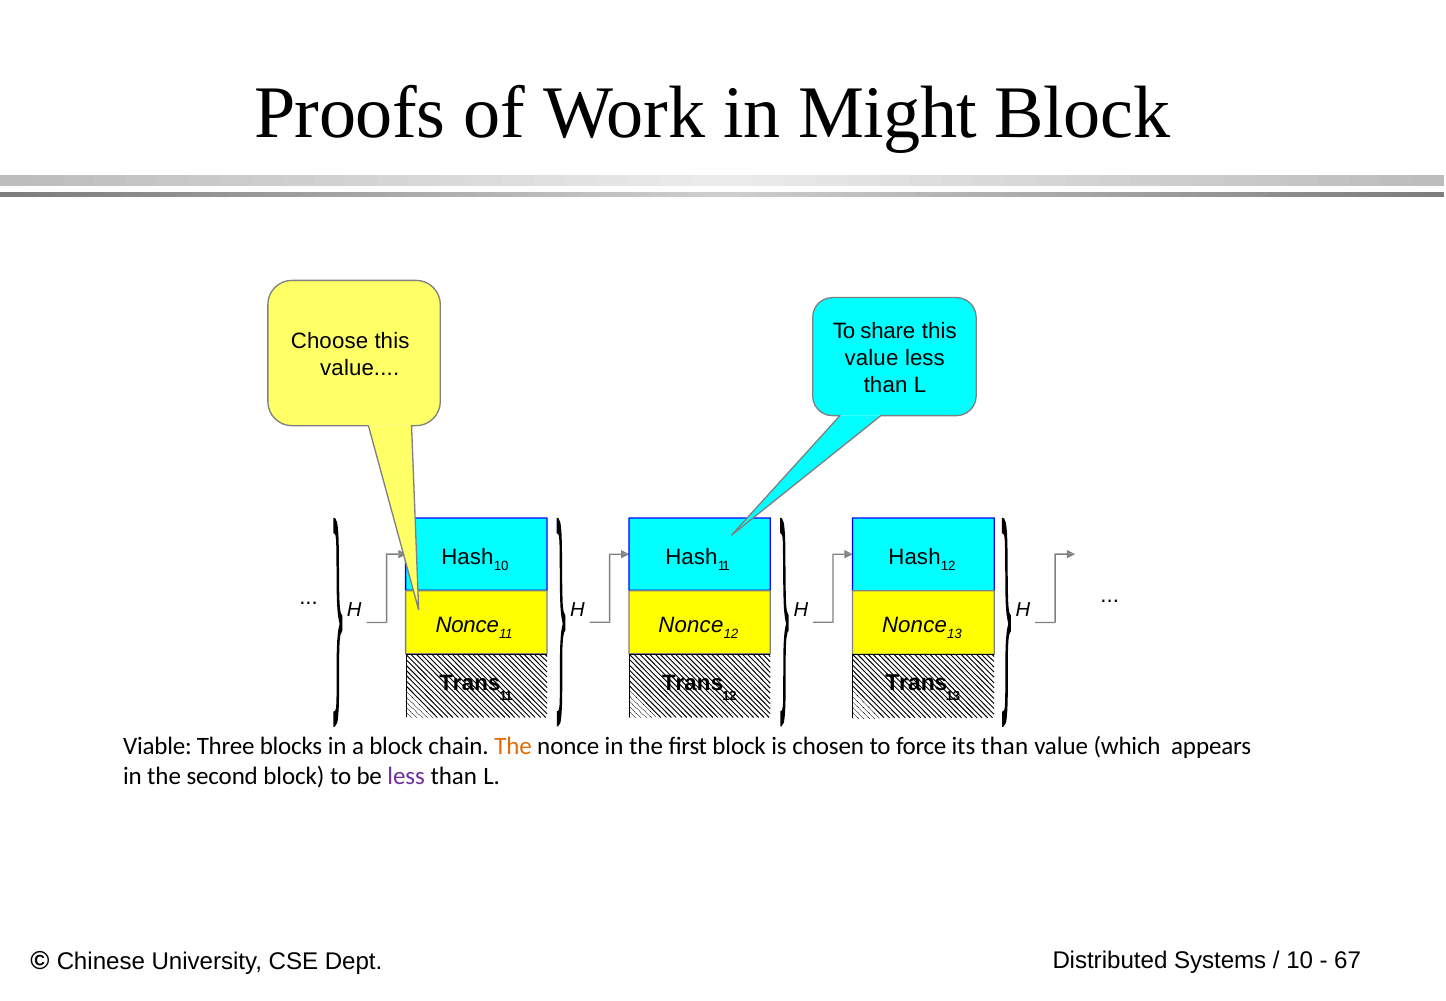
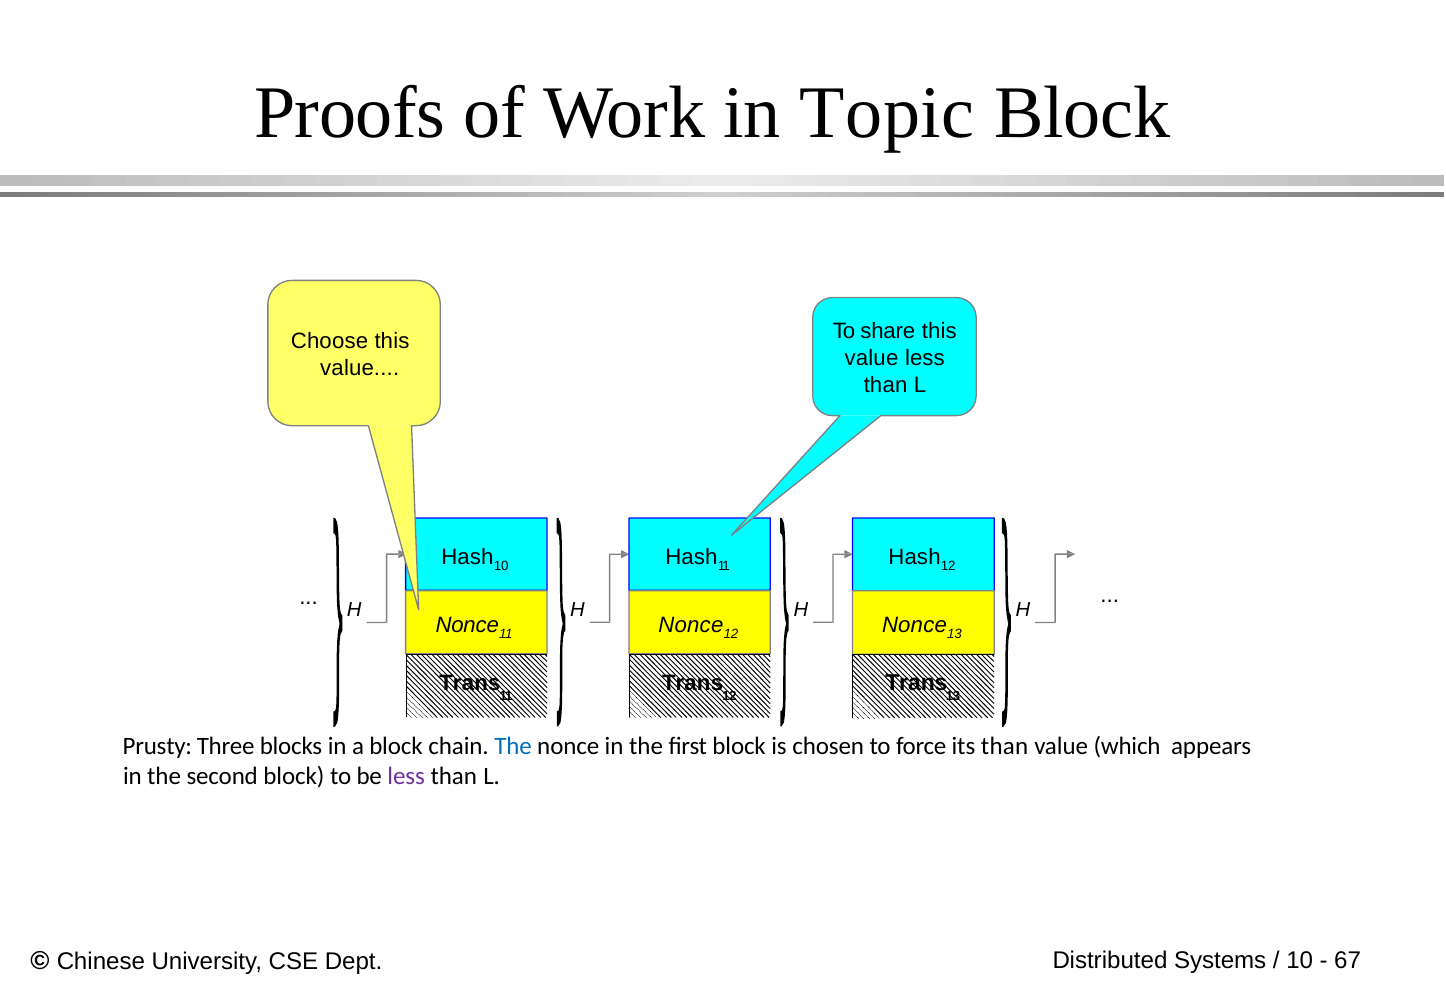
Might: Might -> Topic
Viable: Viable -> Prusty
The at (513, 747) colour: orange -> blue
